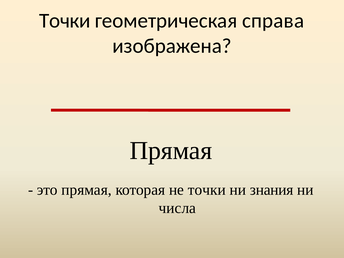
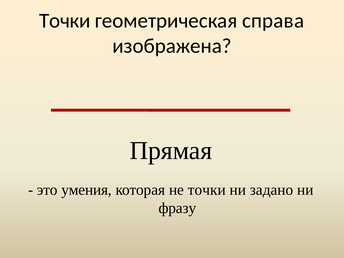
это прямая: прямая -> умения
знания: знания -> задано
числа: числа -> фразу
